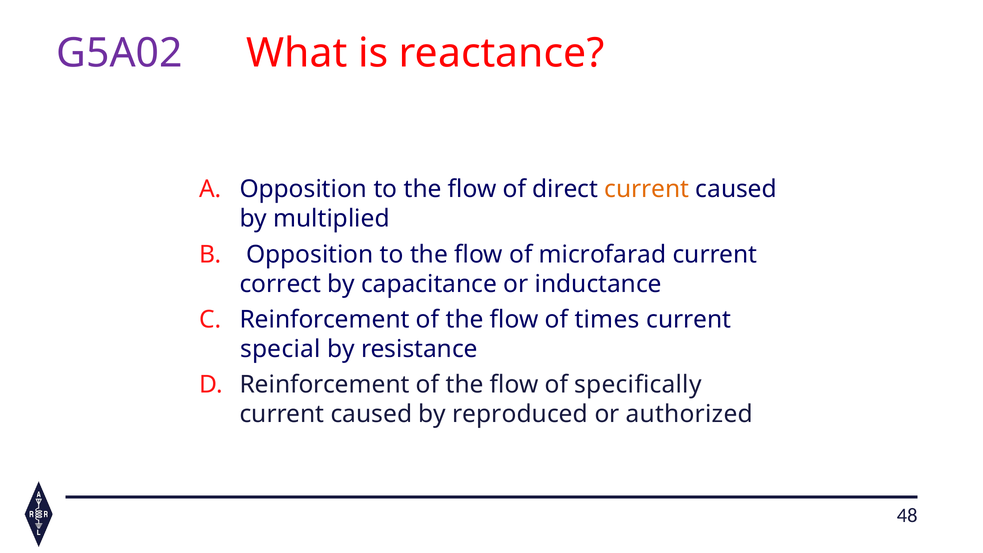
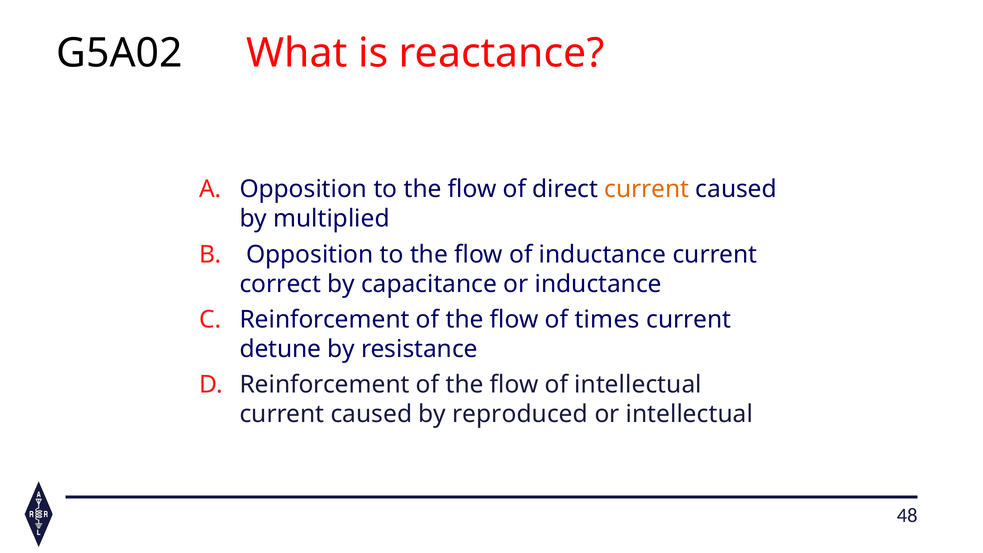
G5A02 colour: purple -> black
of microfarad: microfarad -> inductance
special: special -> detune
of specifically: specifically -> intellectual
or authorized: authorized -> intellectual
